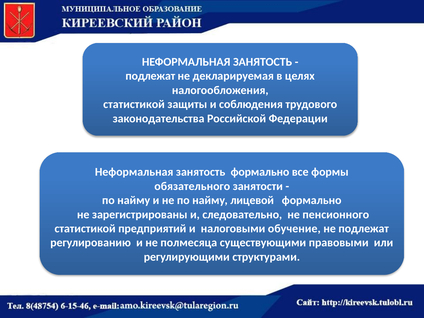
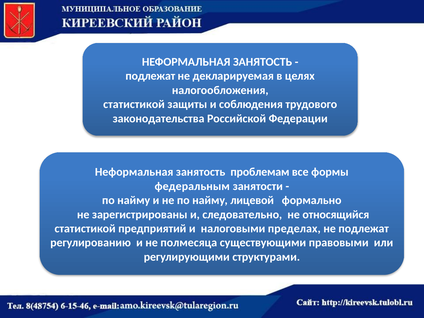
занятость формально: формально -> проблемам
обязательного: обязательного -> федеральным
пенсионного: пенсионного -> относящийся
обучение: обучение -> пределах
